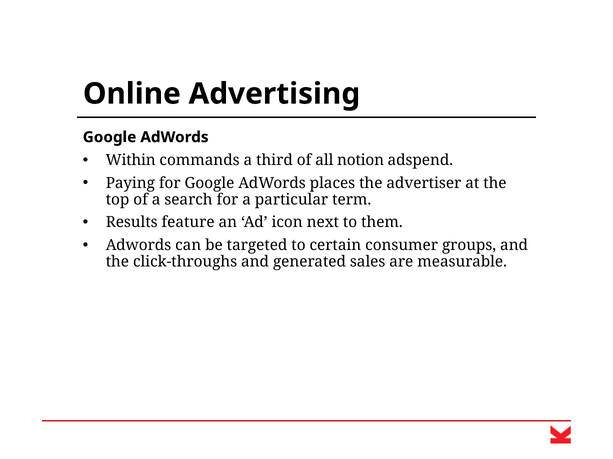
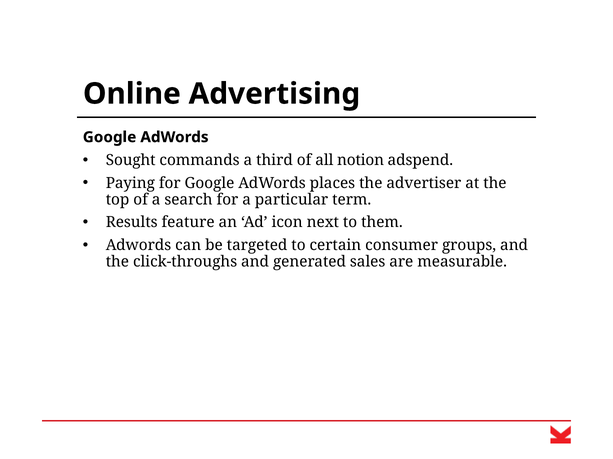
Within: Within -> Sought
